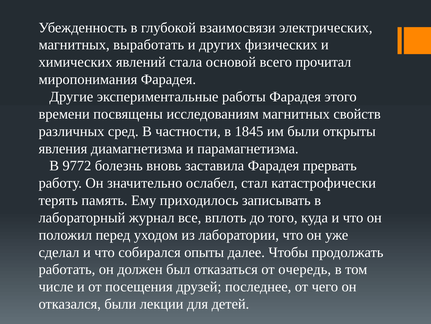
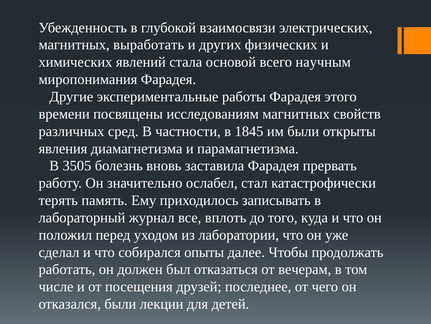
прочитал: прочитал -> научным
9772: 9772 -> 3505
очередь: очередь -> вечерам
